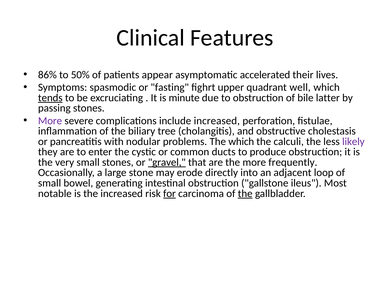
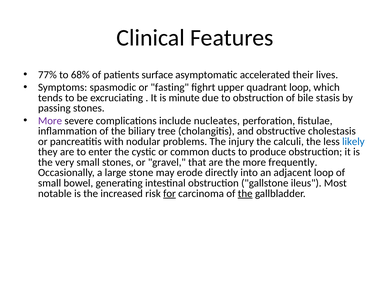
86%: 86% -> 77%
50%: 50% -> 68%
appear: appear -> surface
quadrant well: well -> loop
tends underline: present -> none
latter: latter -> stasis
include increased: increased -> nucleates
The which: which -> injury
likely colour: purple -> blue
gravel underline: present -> none
